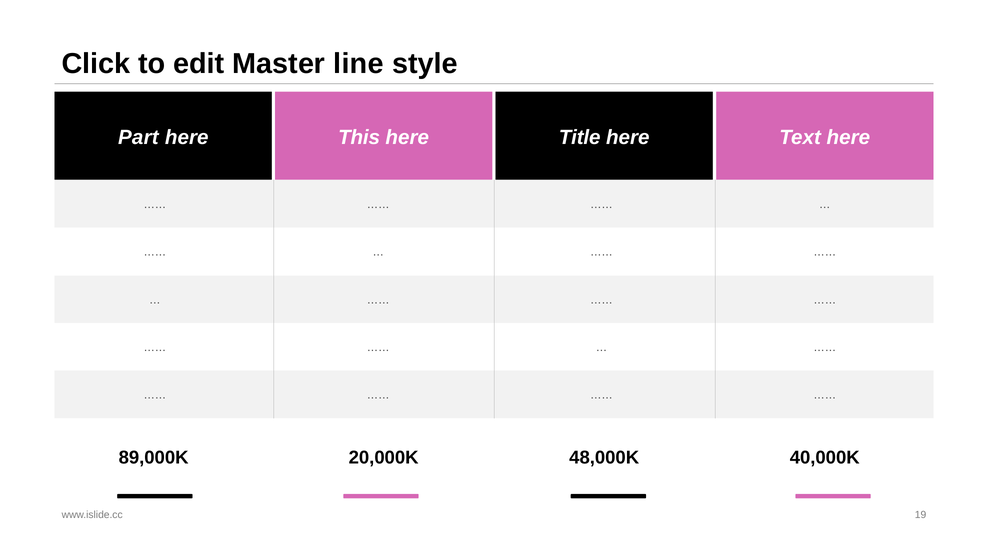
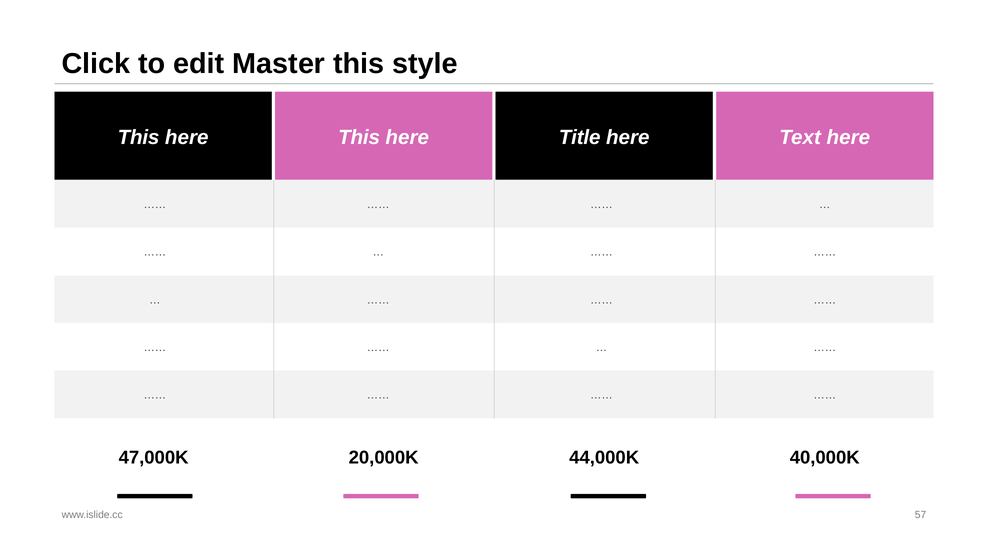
Master line: line -> this
Part at (138, 137): Part -> This
89,000K: 89,000K -> 47,000K
48,000K: 48,000K -> 44,000K
19: 19 -> 57
